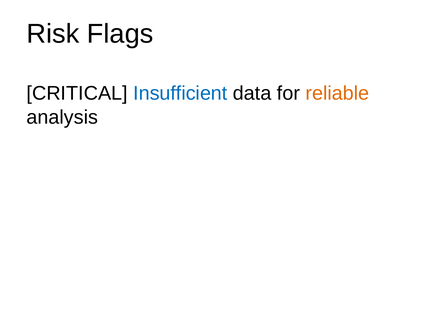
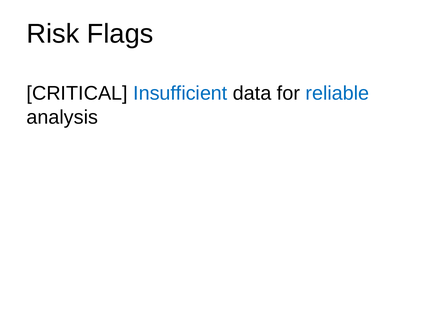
reliable colour: orange -> blue
